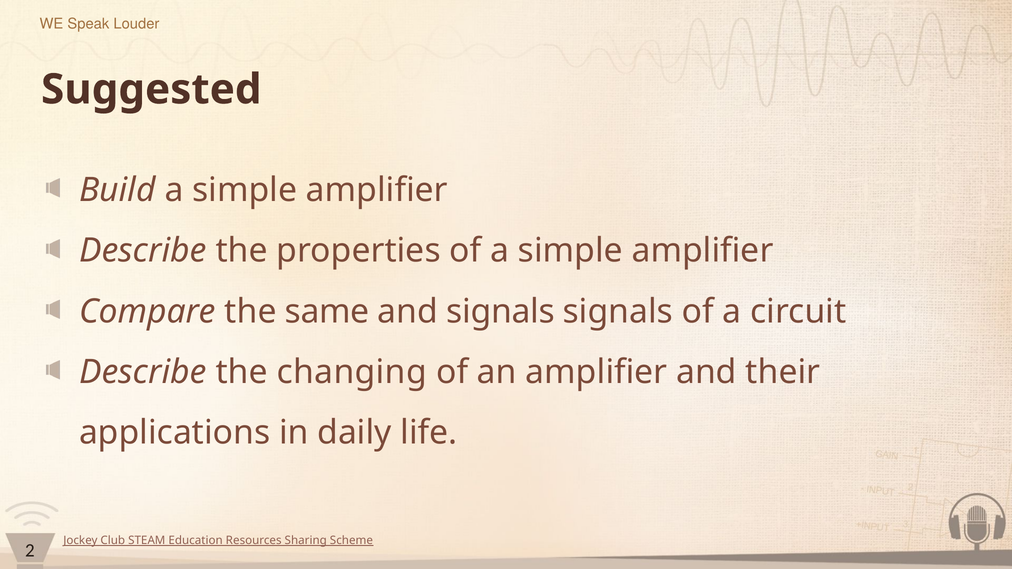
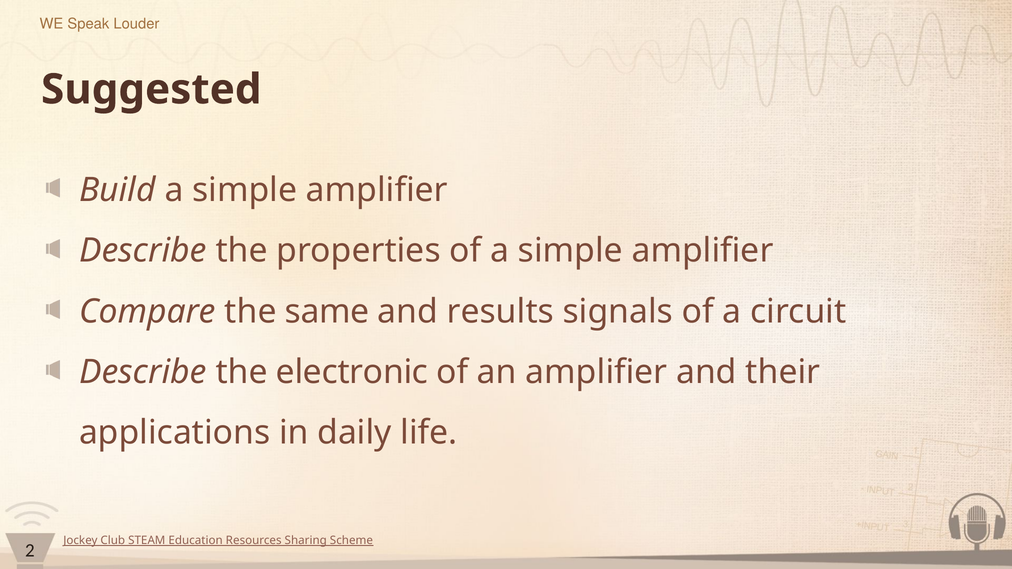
and signals: signals -> results
changing: changing -> electronic
